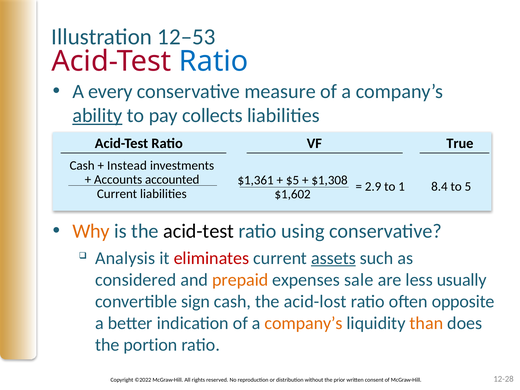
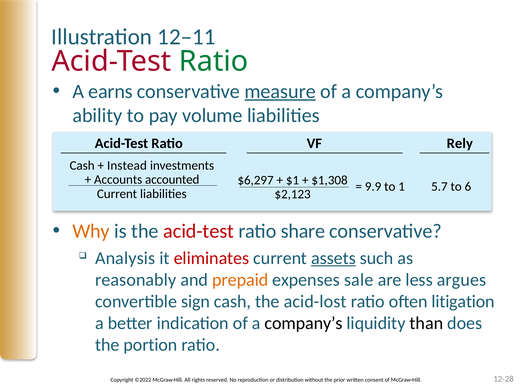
12–53: 12–53 -> 12–11
Ratio at (214, 61) colour: blue -> green
every: every -> earns
measure underline: none -> present
ability underline: present -> none
collects: collects -> volume
True: True -> Rely
$1,361: $1,361 -> $6,297
$5: $5 -> $1
2.9: 2.9 -> 9.9
8.4: 8.4 -> 5.7
5: 5 -> 6
$1,602: $1,602 -> $2,123
acid-test at (199, 231) colour: black -> red
using: using -> share
considered: considered -> reasonably
usually: usually -> argues
opposite: opposite -> litigation
company’s at (304, 323) colour: orange -> black
than colour: orange -> black
